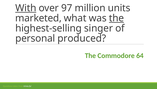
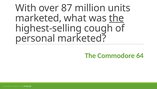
With underline: present -> none
97: 97 -> 87
singer: singer -> cough
personal produced: produced -> marketed
